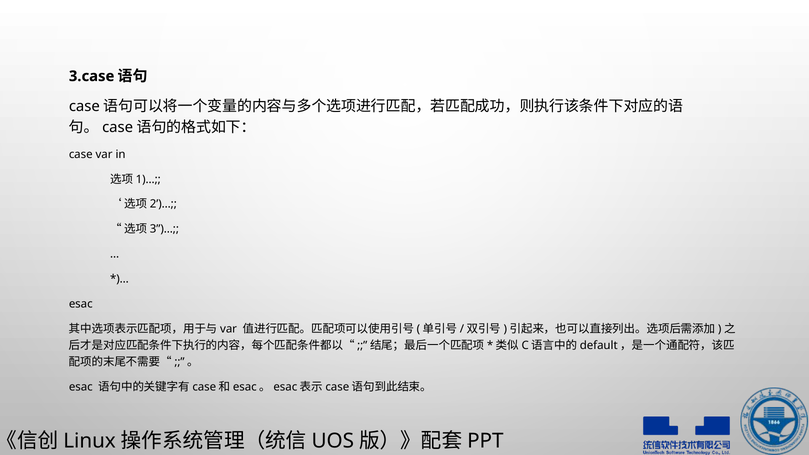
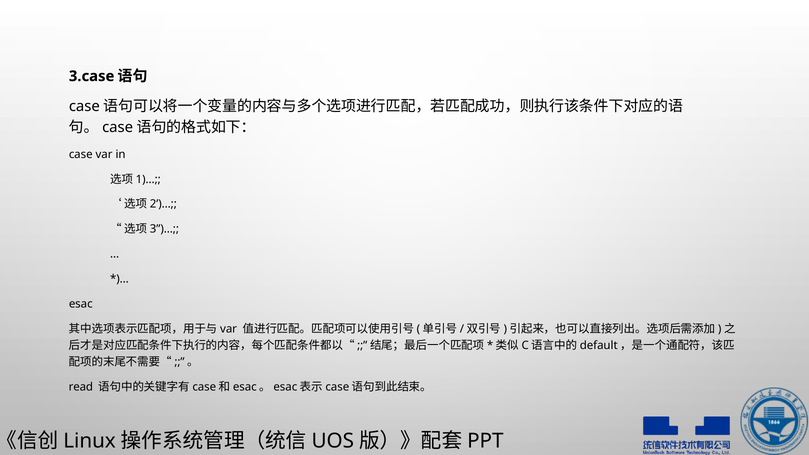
esac at (81, 387): esac -> read
